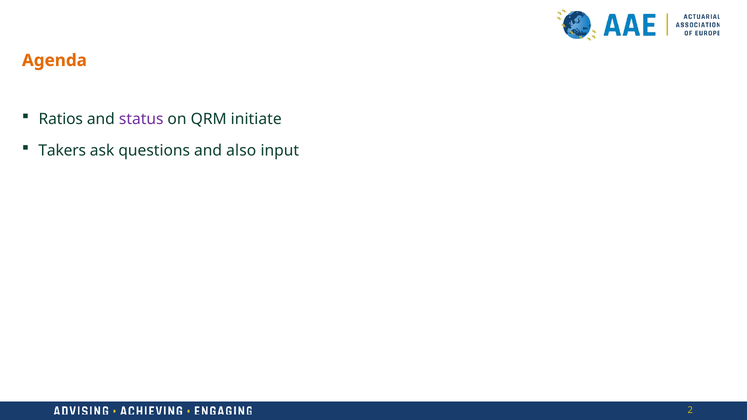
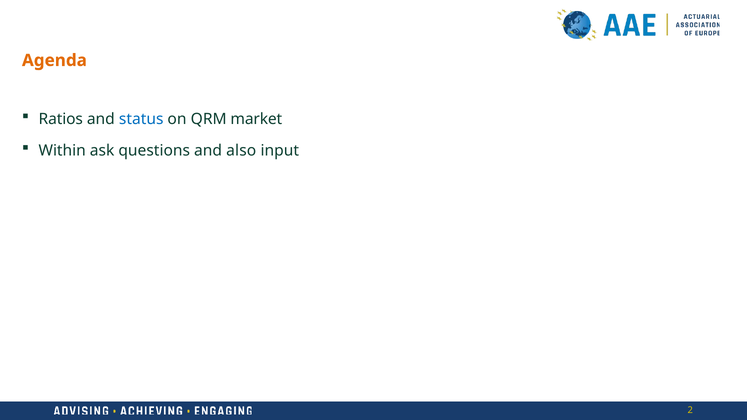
status colour: purple -> blue
initiate: initiate -> market
Takers: Takers -> Within
